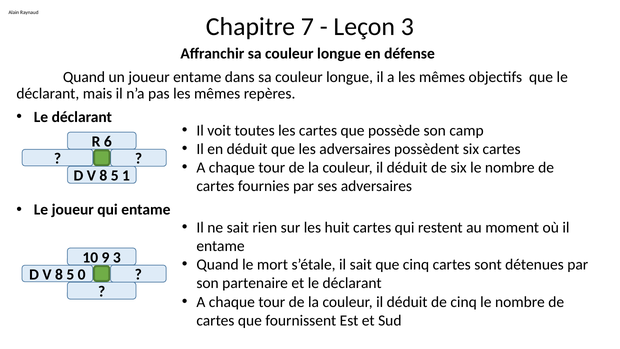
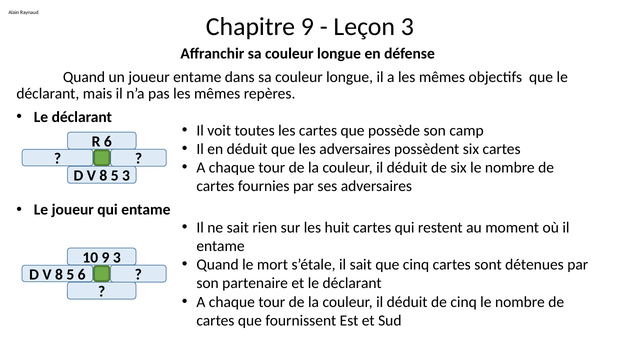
Chapitre 7: 7 -> 9
5 1: 1 -> 3
5 0: 0 -> 6
